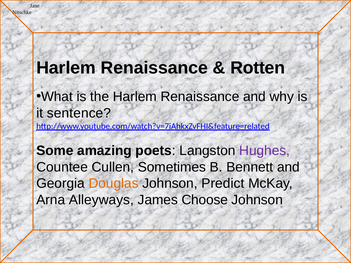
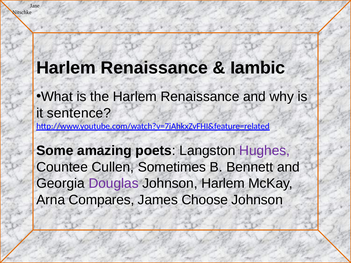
Rotten: Rotten -> Iambic
Douglas colour: orange -> purple
Johnson Predict: Predict -> Harlem
Alleyways: Alleyways -> Compares
